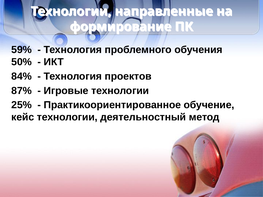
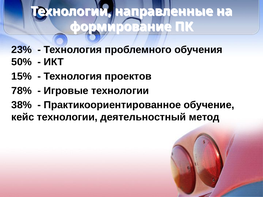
59%: 59% -> 23%
84%: 84% -> 15%
87%: 87% -> 78%
25%: 25% -> 38%
